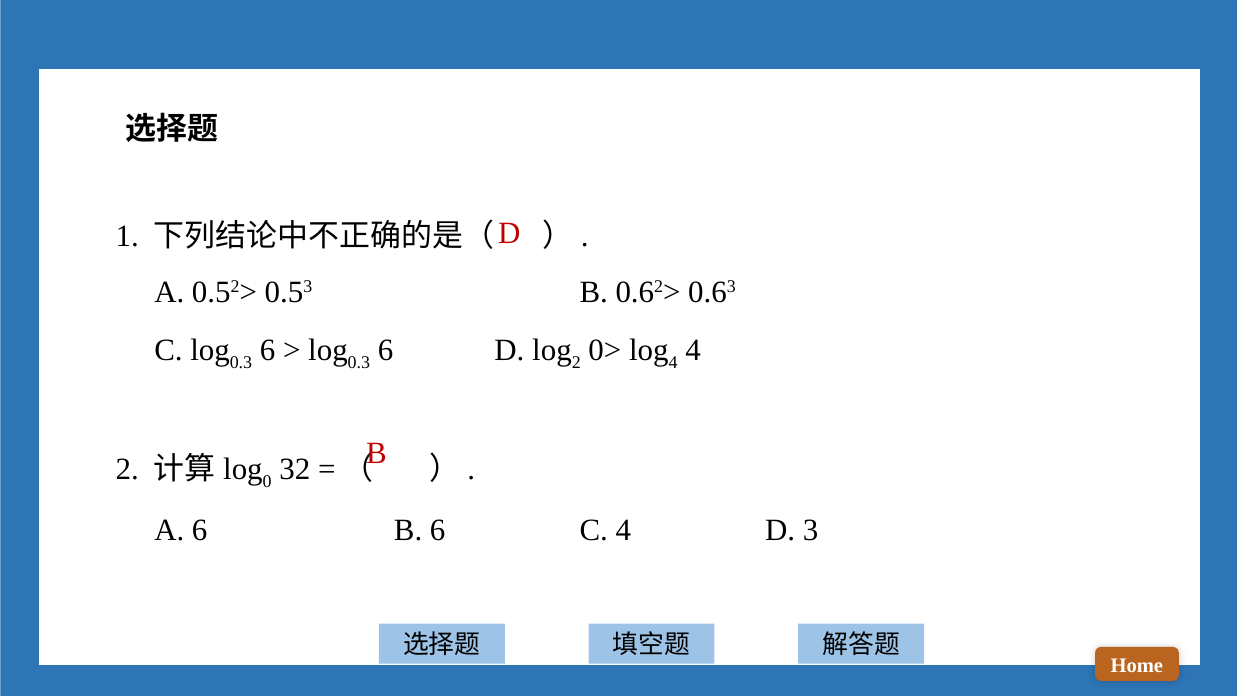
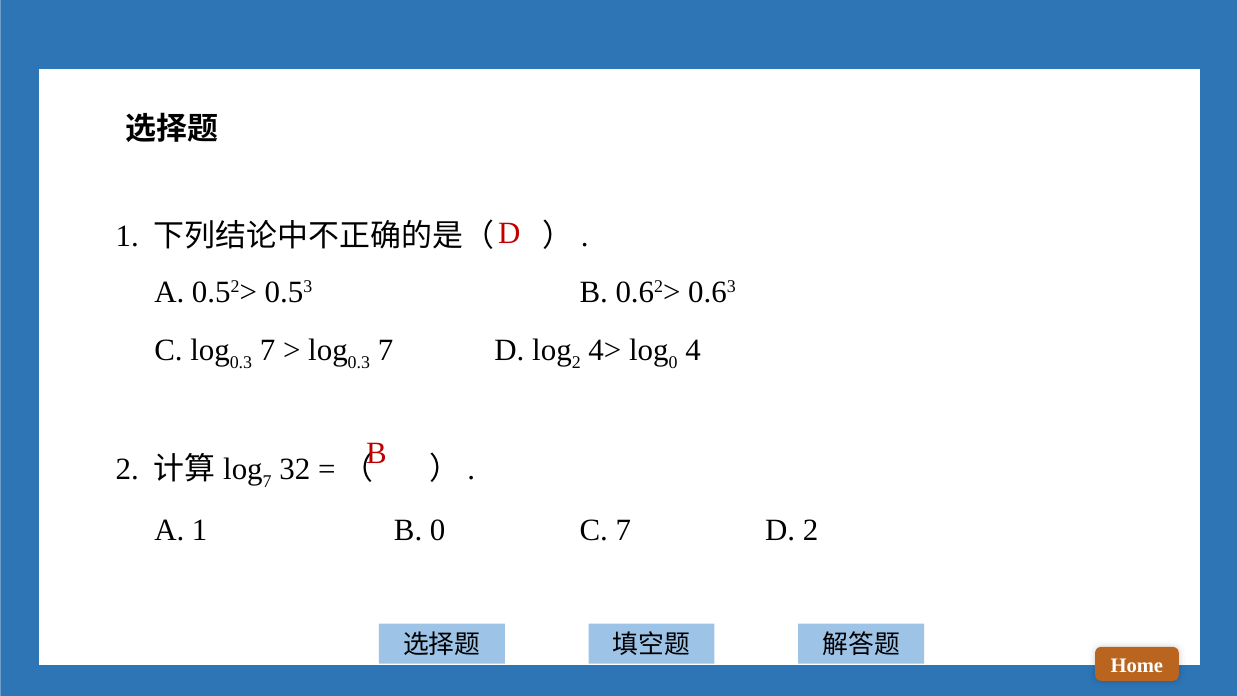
6 at (268, 350): 6 -> 7
6 at (386, 350): 6 -> 7
0>: 0> -> 4>
4 at (673, 362): 4 -> 0
0 at (267, 481): 0 -> 7
A 6: 6 -> 1
B 6: 6 -> 0
C 4: 4 -> 7
D 3: 3 -> 2
